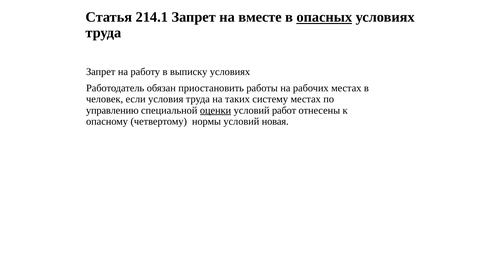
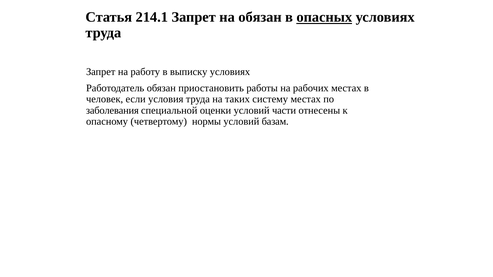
на вместе: вместе -> обязан
управлению: управлению -> заболевания
оценки underline: present -> none
работ: работ -> части
новая: новая -> базам
